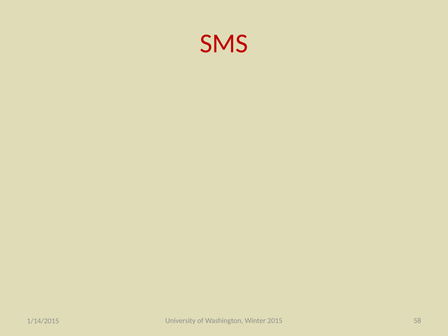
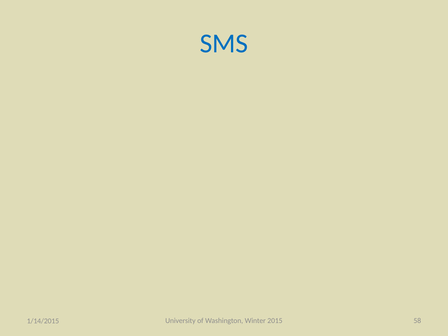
SMS colour: red -> blue
